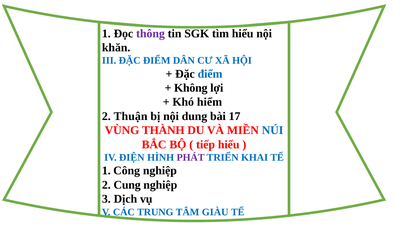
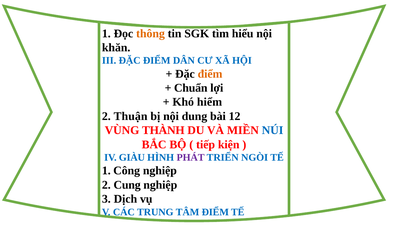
thông colour: purple -> orange
điểm at (210, 74) colour: blue -> orange
Không: Không -> Chuẩn
17: 17 -> 12
tiếp hiểu: hiểu -> kiện
ĐIỆN: ĐIỆN -> GIÀU
KHAI: KHAI -> NGÒI
TÂM GIÀU: GIÀU -> ĐIỂM
